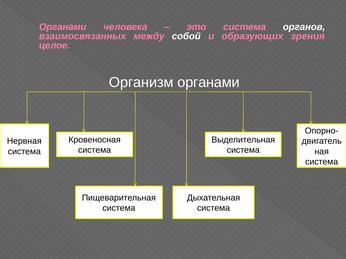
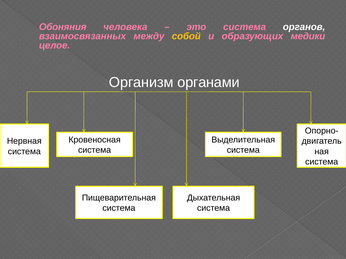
Органами at (63, 27): Органами -> Обоняния
собой colour: white -> yellow
зрения: зрения -> медики
